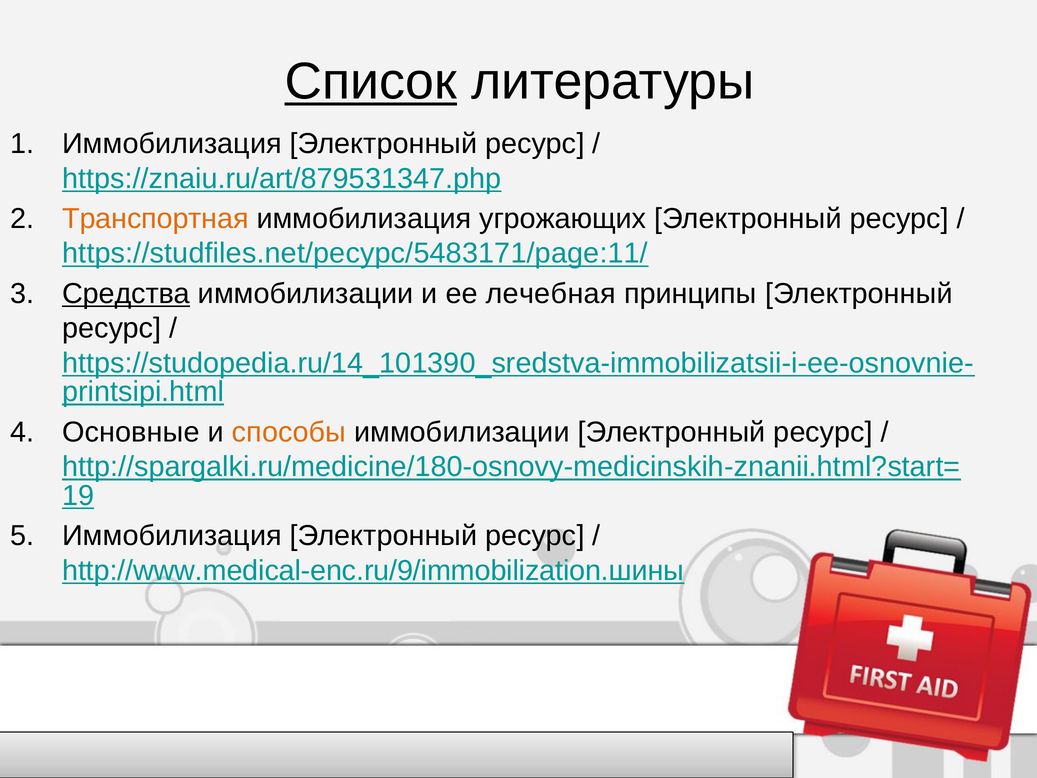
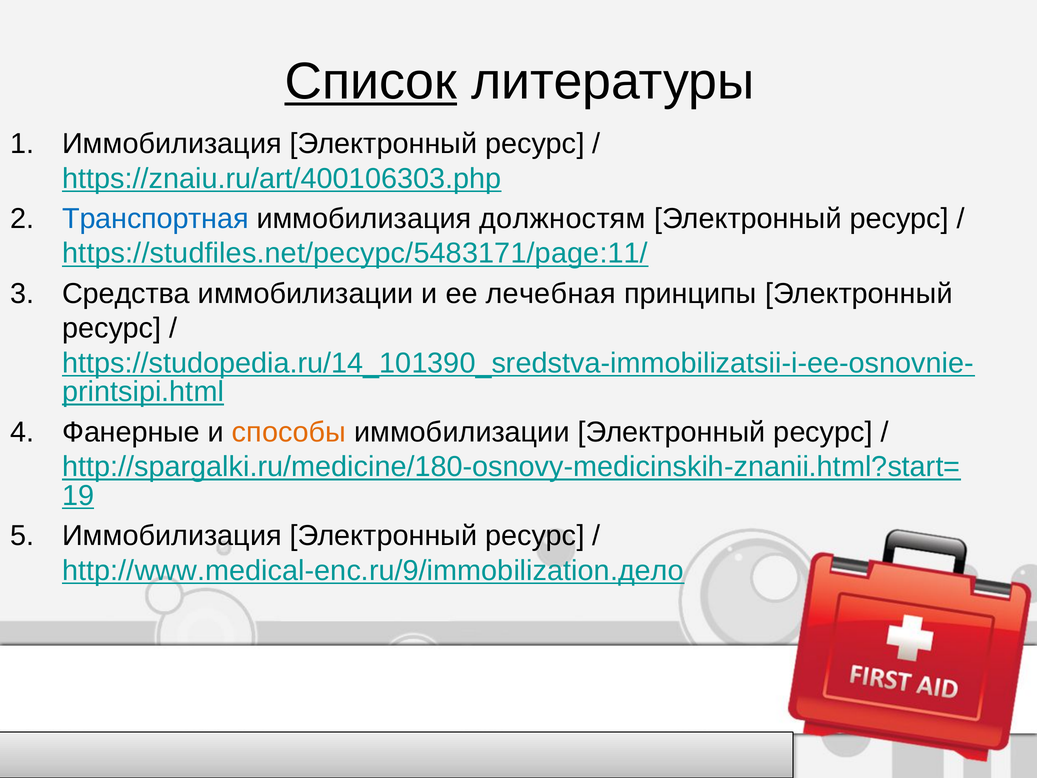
https://znaiu.ru/art/879531347.php: https://znaiu.ru/art/879531347.php -> https://znaiu.ru/art/400106303.php
Транспортная colour: orange -> blue
угрожающих: угрожающих -> должностям
Средства underline: present -> none
Основные: Основные -> Фанерные
http://www.medical-enc.ru/9/immobilization.шины: http://www.medical-enc.ru/9/immobilization.шины -> http://www.medical-enc.ru/9/immobilization.дело
